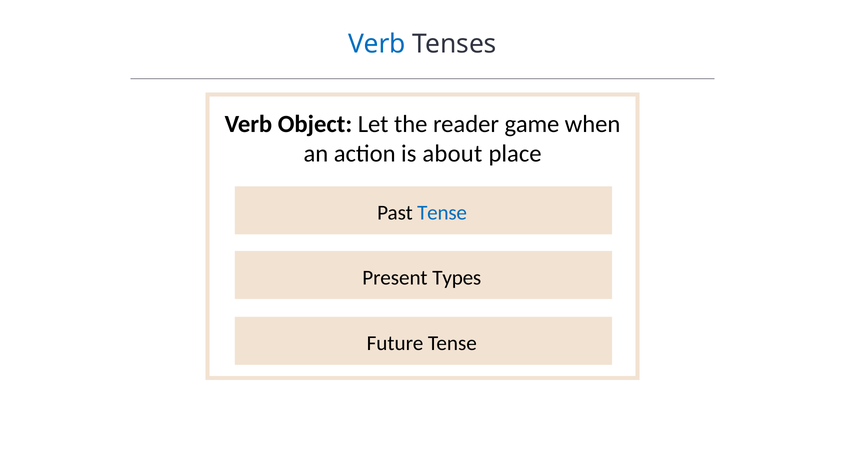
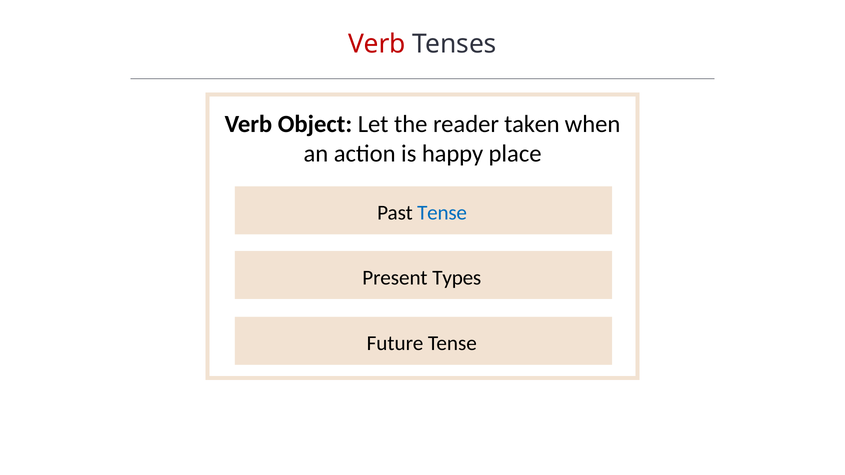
Verb at (377, 44) colour: blue -> red
game: game -> taken
about: about -> happy
